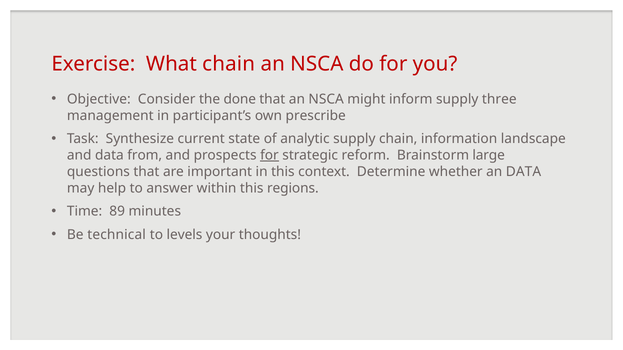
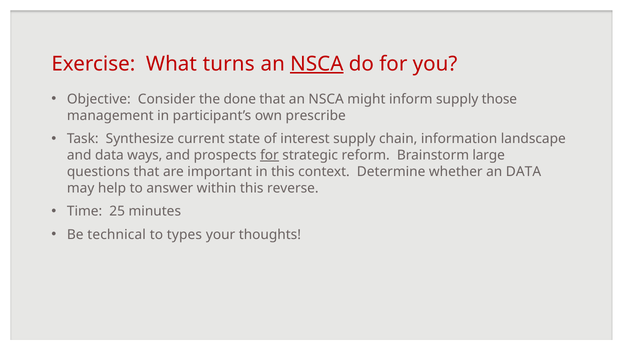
What chain: chain -> turns
NSCA at (317, 64) underline: none -> present
three: three -> those
analytic: analytic -> interest
from: from -> ways
regions: regions -> reverse
89: 89 -> 25
levels: levels -> types
